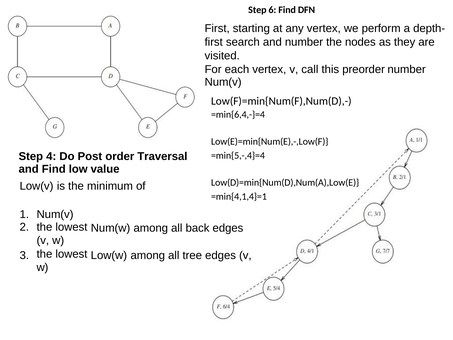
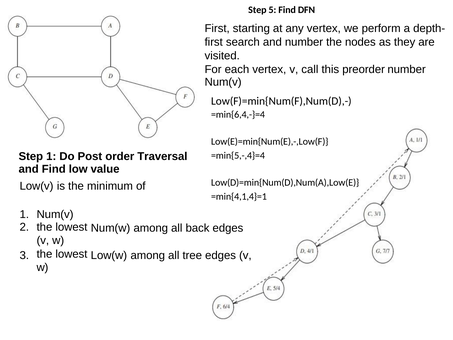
6: 6 -> 5
Step 4: 4 -> 1
